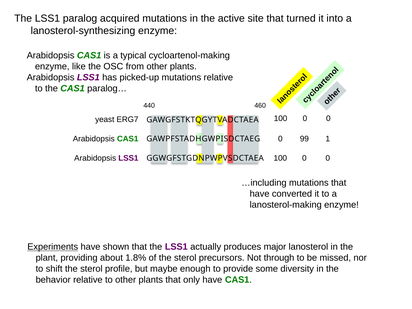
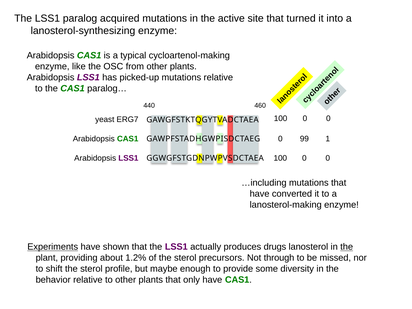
major: major -> drugs
the at (347, 247) underline: none -> present
1.8%: 1.8% -> 1.2%
